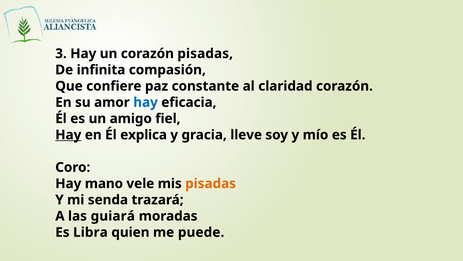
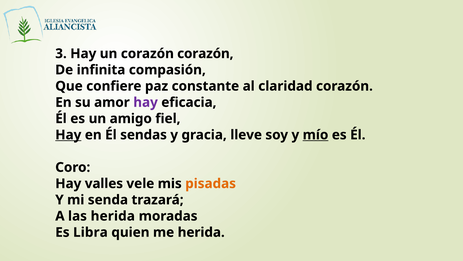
corazón pisadas: pisadas -> corazón
hay at (146, 102) colour: blue -> purple
explica: explica -> sendas
mío underline: none -> present
mano: mano -> valles
las guiará: guiará -> herida
me puede: puede -> herida
